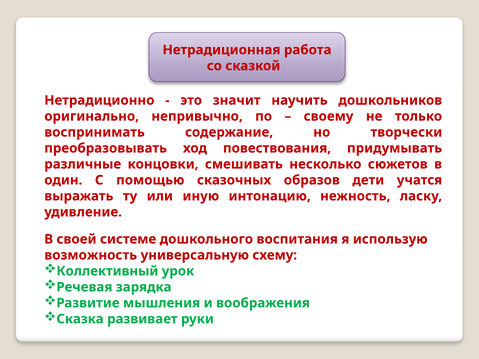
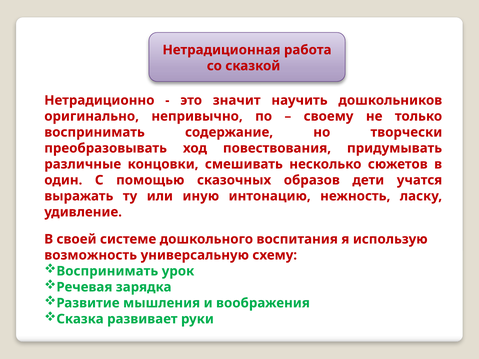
Коллективный at (107, 271): Коллективный -> Воспринимать
